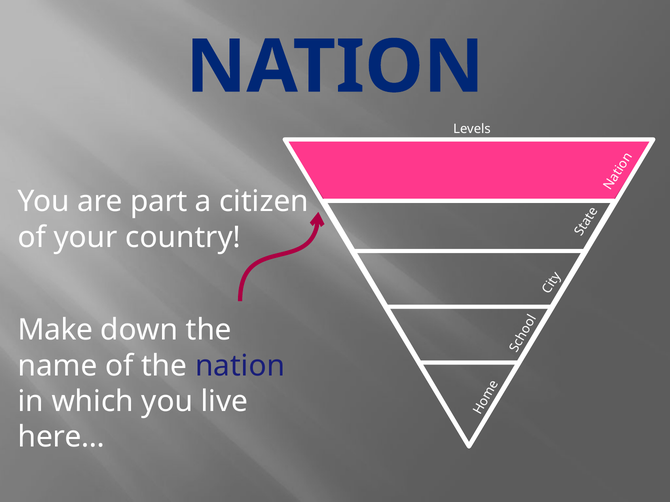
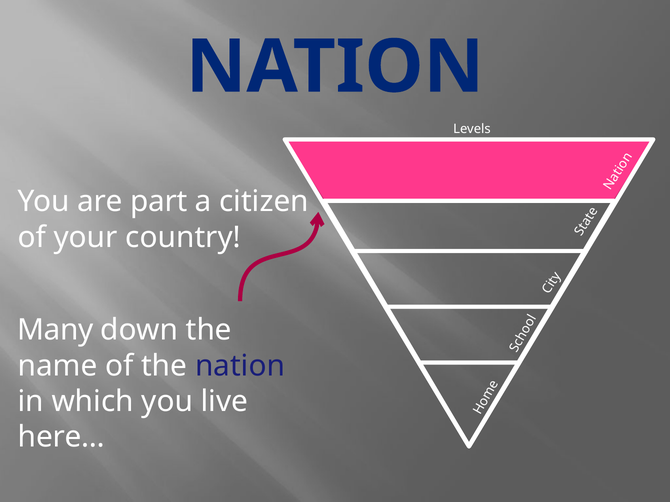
Make: Make -> Many
